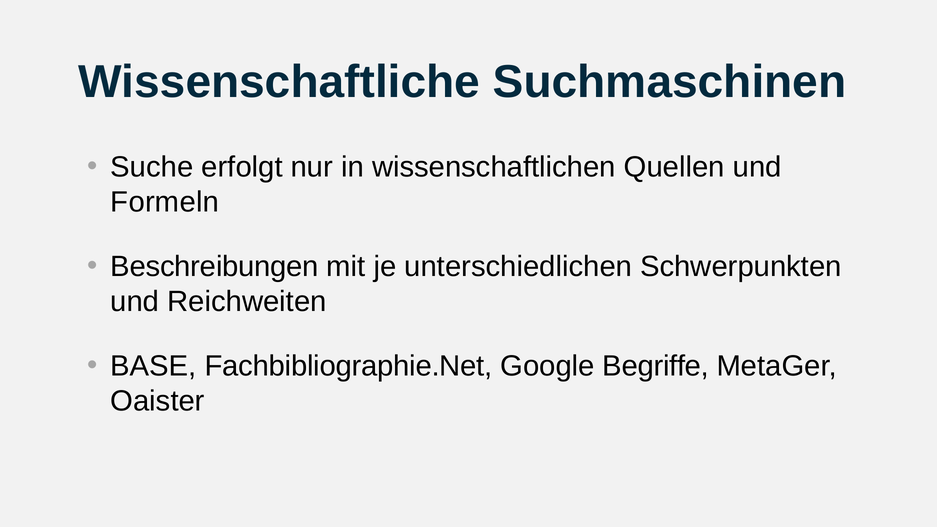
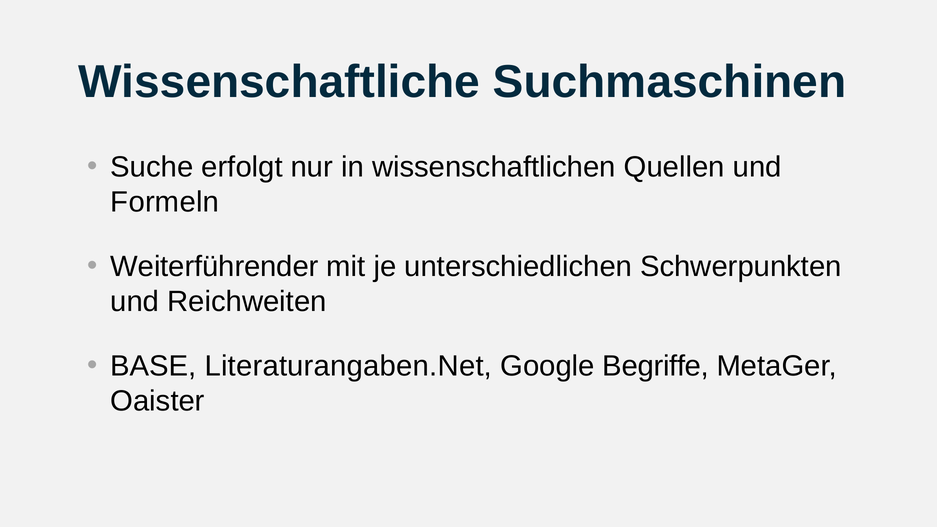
Beschreibungen: Beschreibungen -> Weiterführender
Fachbibliographie.Net: Fachbibliographie.Net -> Literaturangaben.Net
